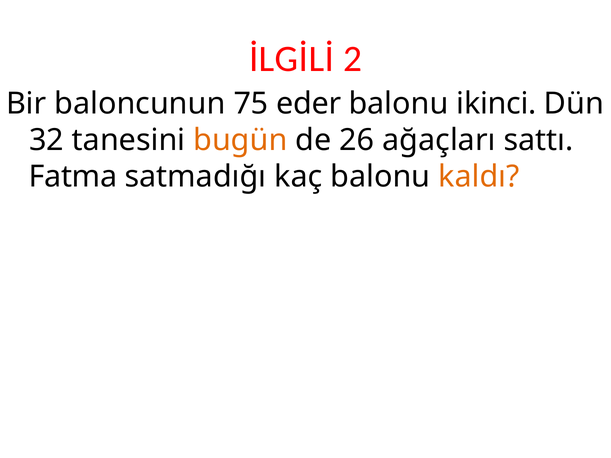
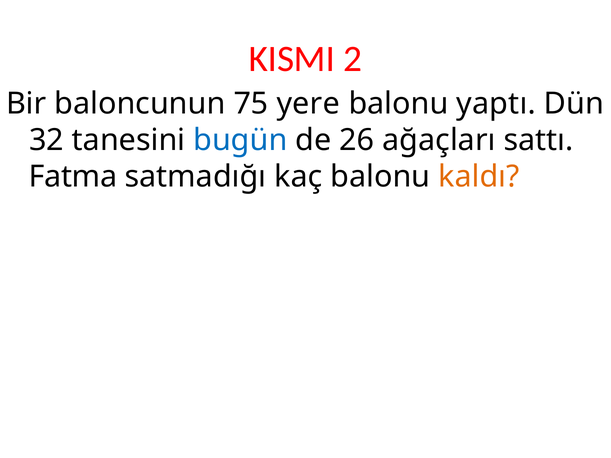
İLGİLİ: İLGİLİ -> KISMI
eder: eder -> yere
ikinci: ikinci -> yaptı
bugün colour: orange -> blue
